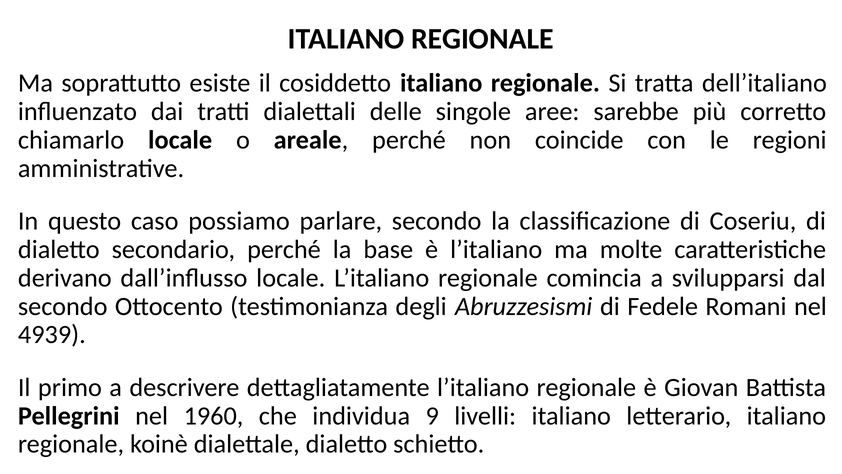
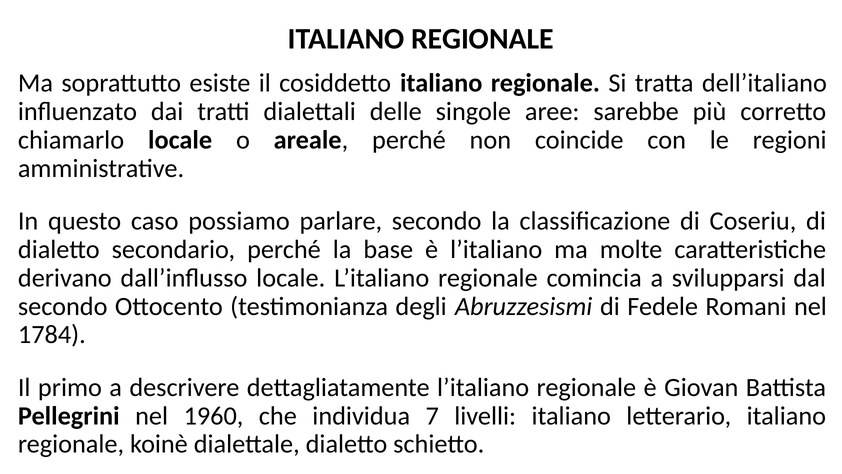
4939: 4939 -> 1784
9: 9 -> 7
